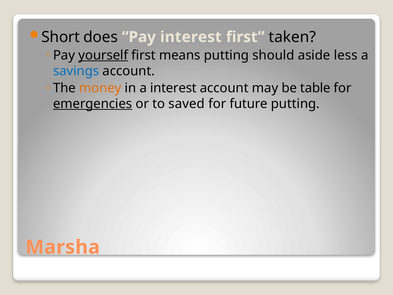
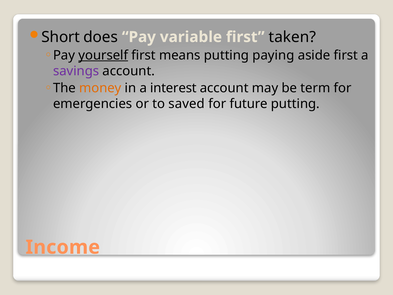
Pay interest: interest -> variable
should: should -> paying
aside less: less -> first
savings colour: blue -> purple
table: table -> term
emergencies underline: present -> none
Marsha: Marsha -> Income
